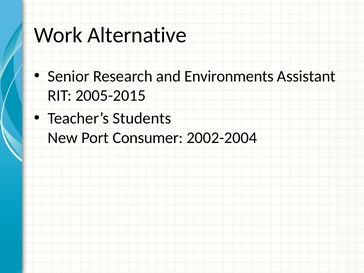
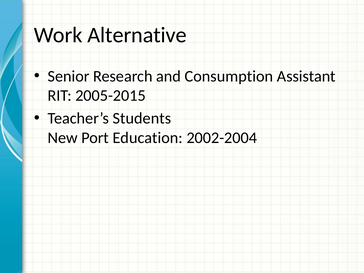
Environments: Environments -> Consumption
Consumer: Consumer -> Education
